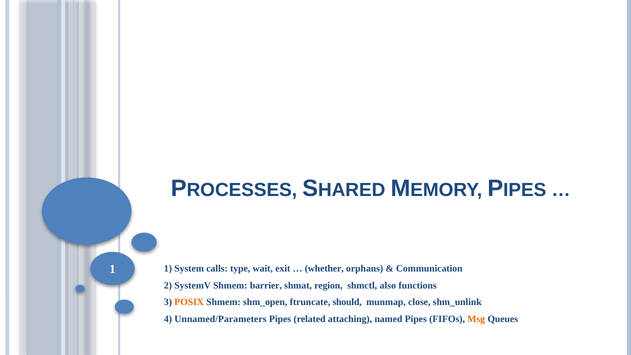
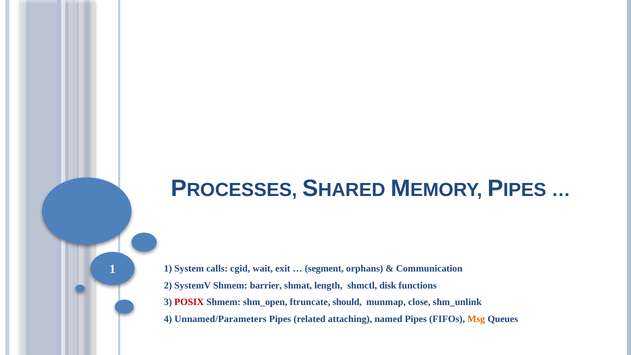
type: type -> cgid
whether: whether -> segment
region: region -> length
also: also -> disk
POSIX colour: orange -> red
